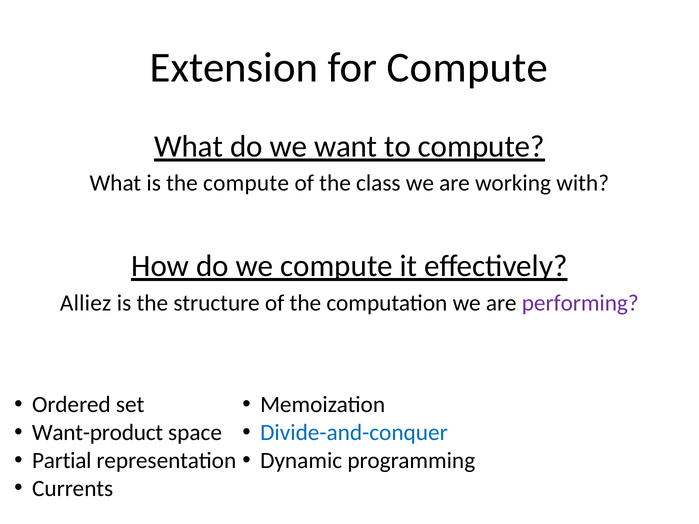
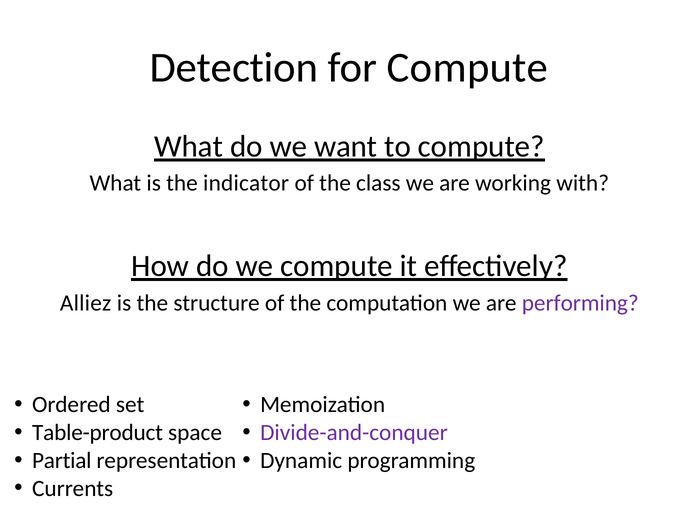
Extension: Extension -> Detection
the compute: compute -> indicator
Want-product: Want-product -> Table-product
Divide-and-conquer colour: blue -> purple
